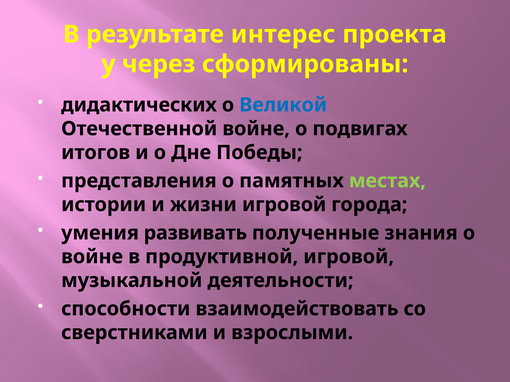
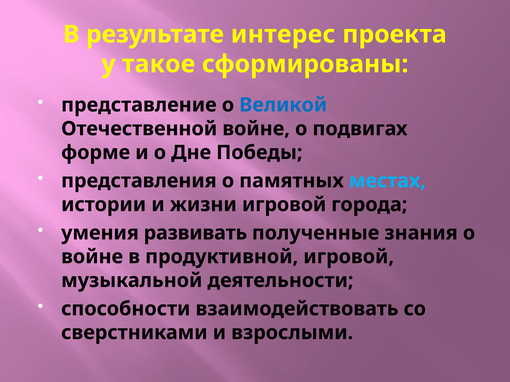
через: через -> такое
дидактических: дидактических -> представление
итогов: итогов -> форме
местах colour: light green -> light blue
